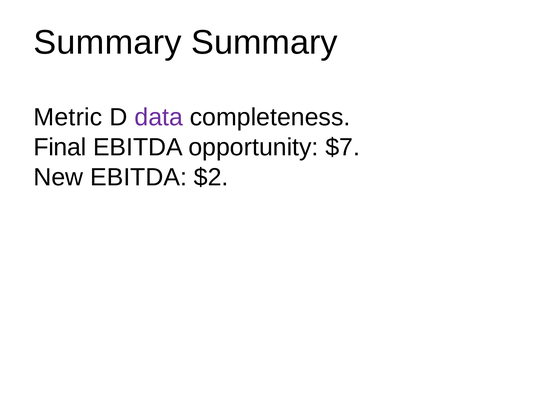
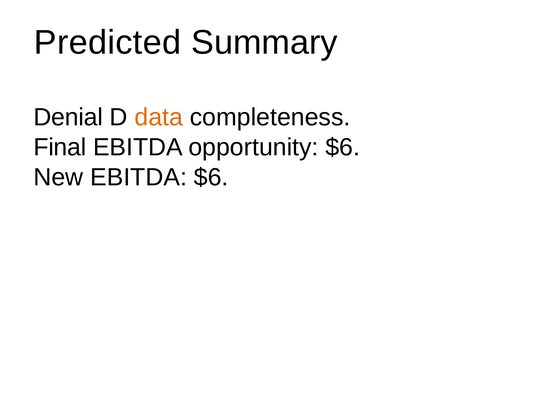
Summary at (108, 43): Summary -> Predicted
Metric: Metric -> Denial
data colour: purple -> orange
opportunity $7: $7 -> $6
EBITDA $2: $2 -> $6
